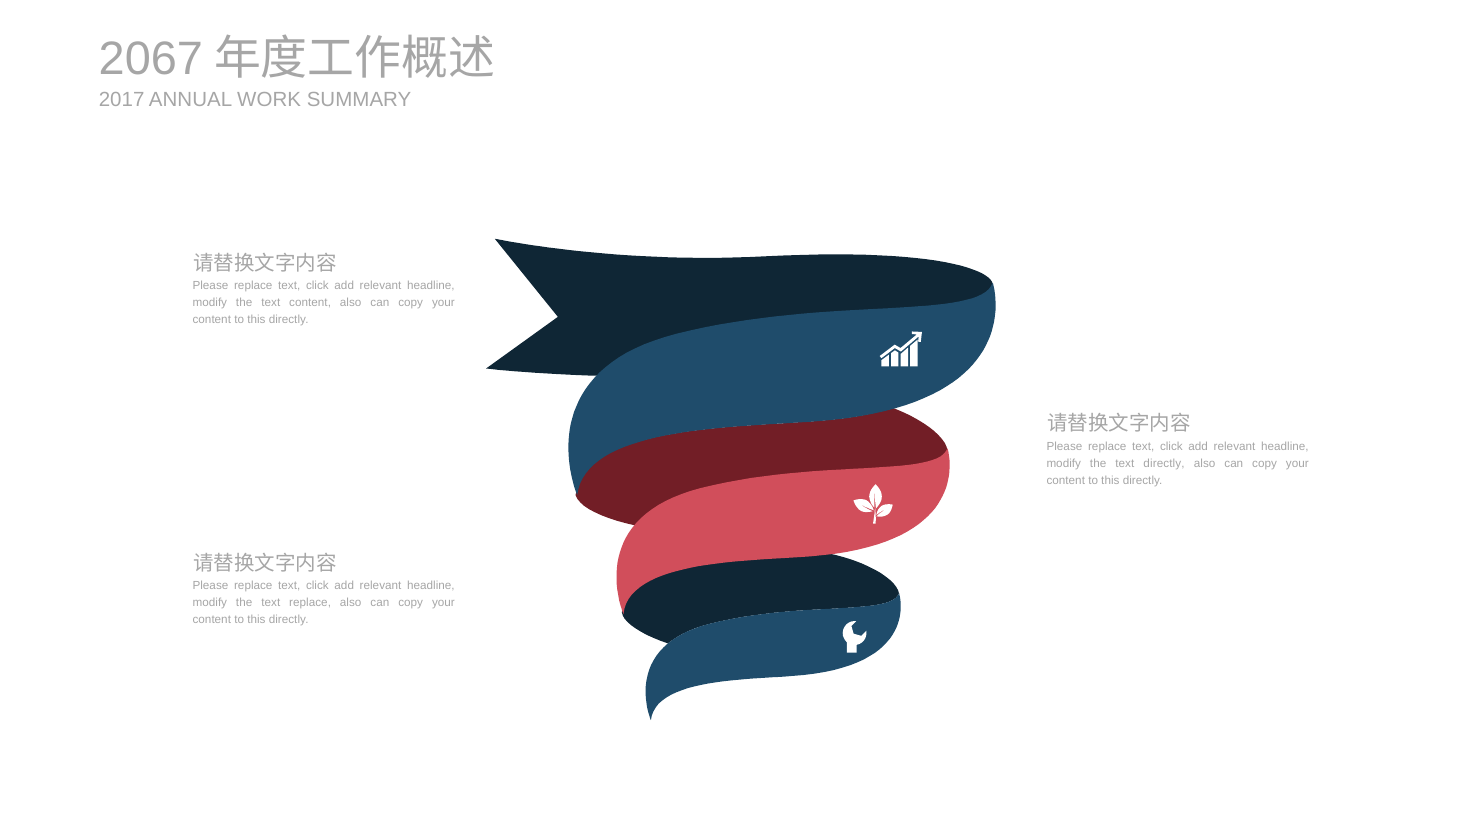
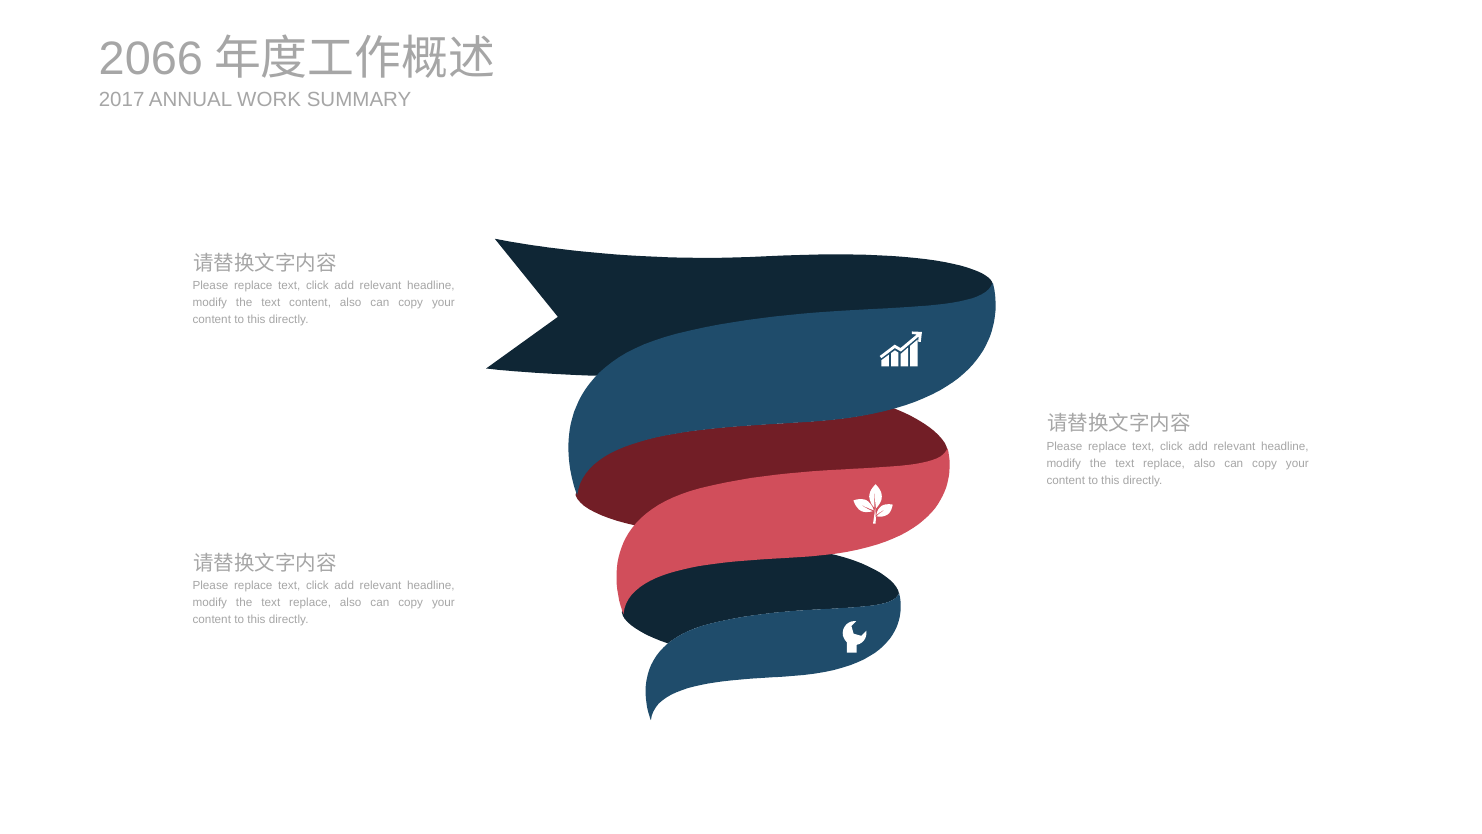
2067: 2067 -> 2066
directly at (1164, 463): directly -> replace
